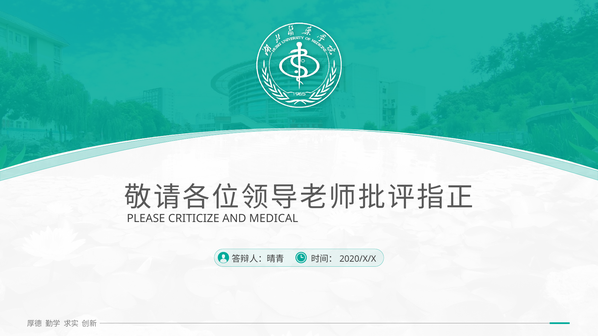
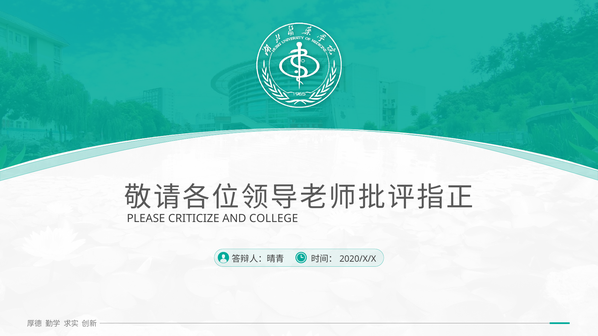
MEDICAL: MEDICAL -> COLLEGE
